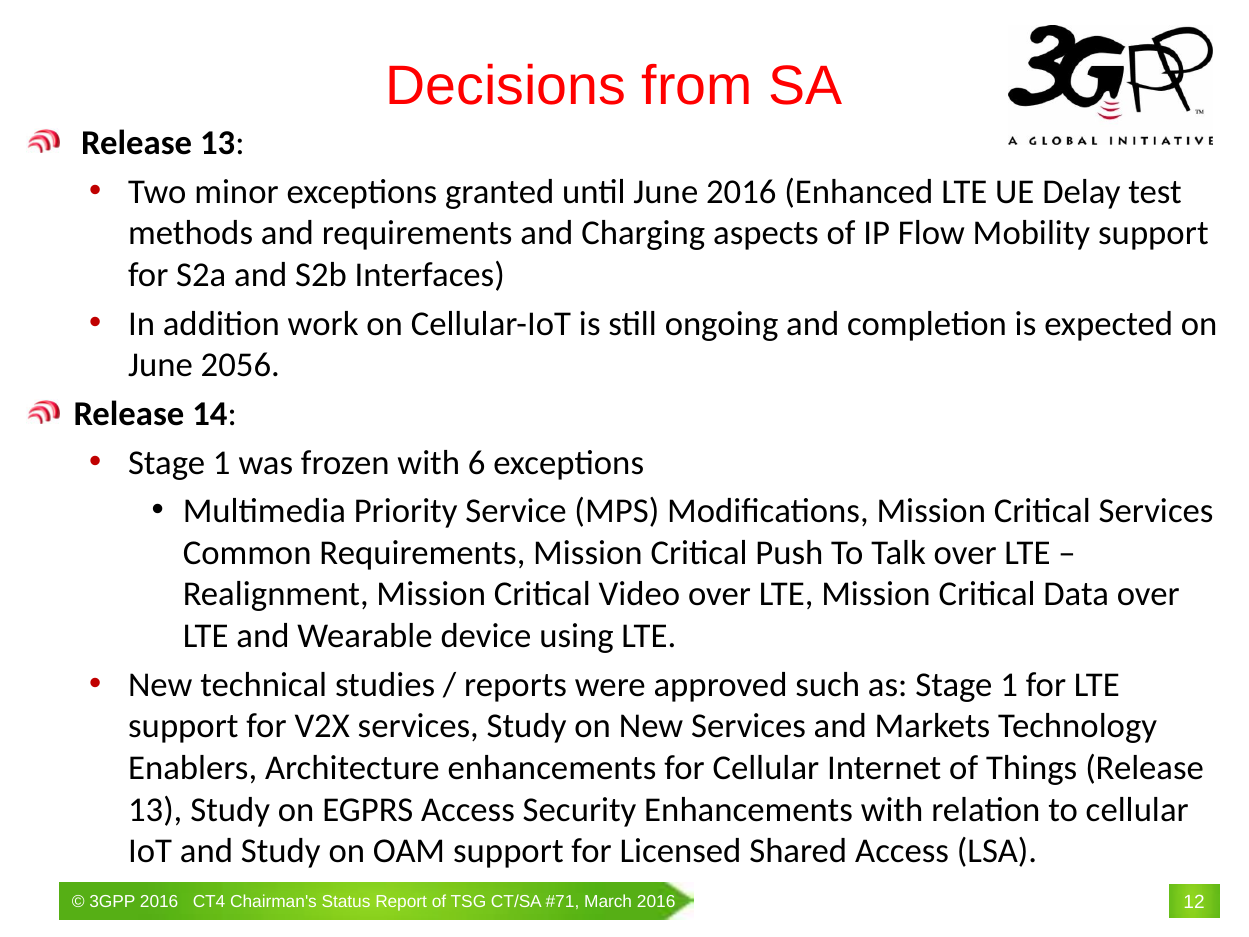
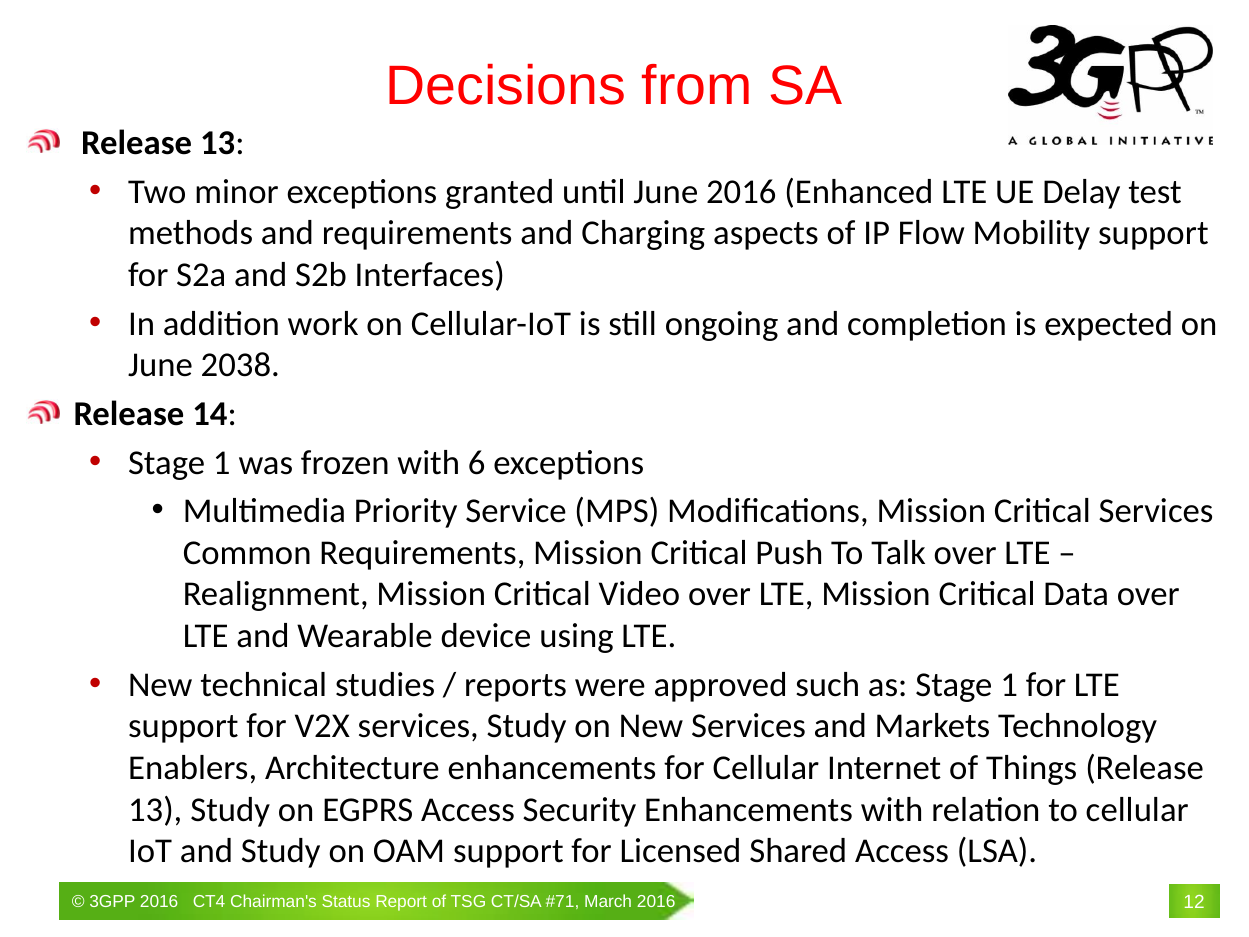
2056: 2056 -> 2038
